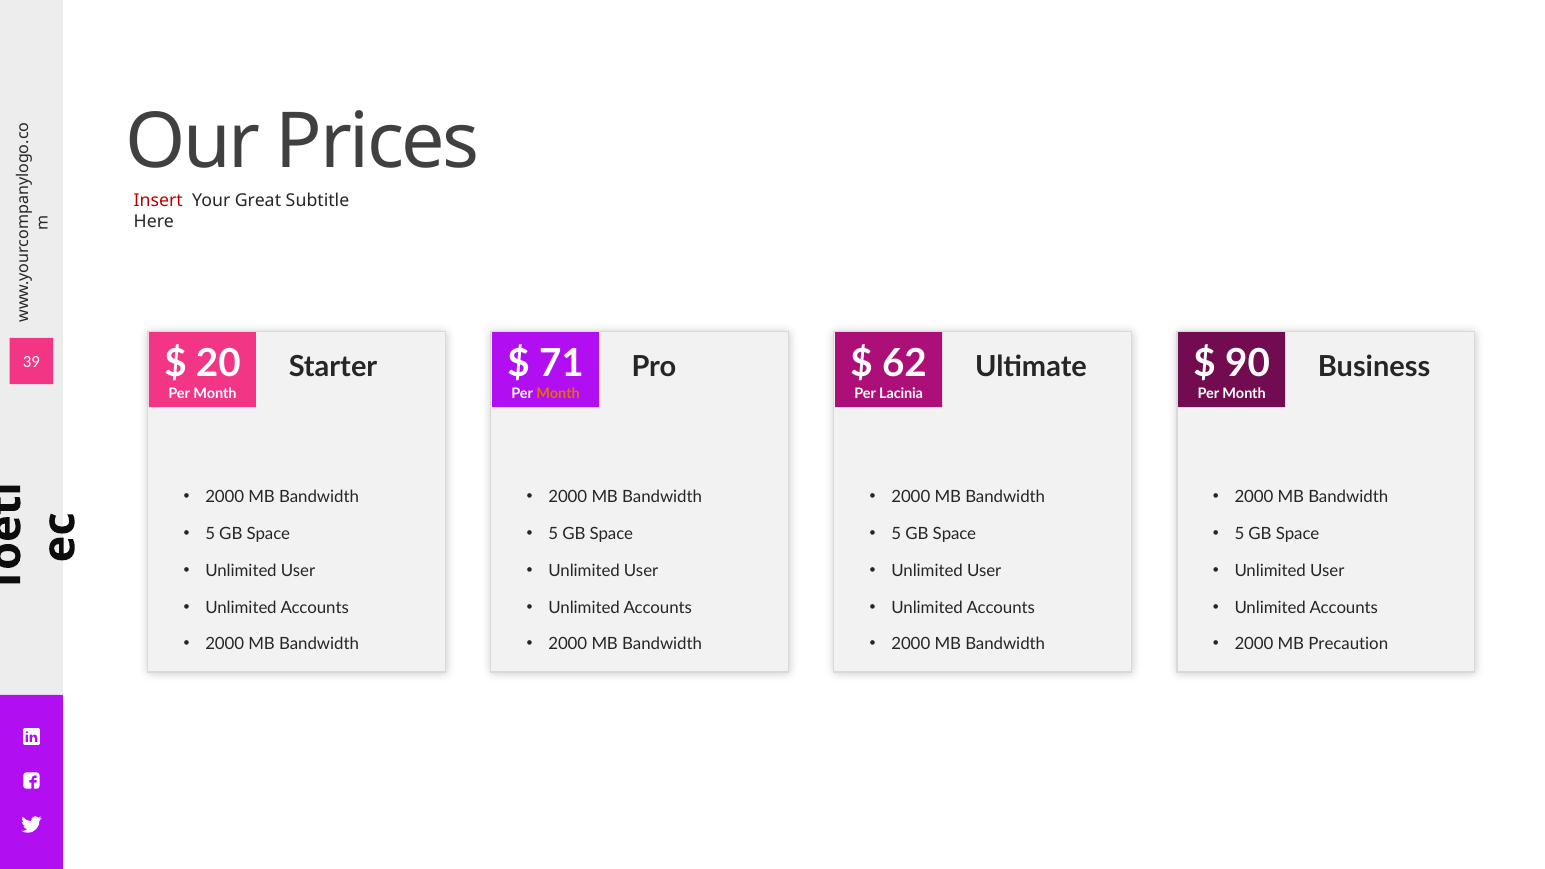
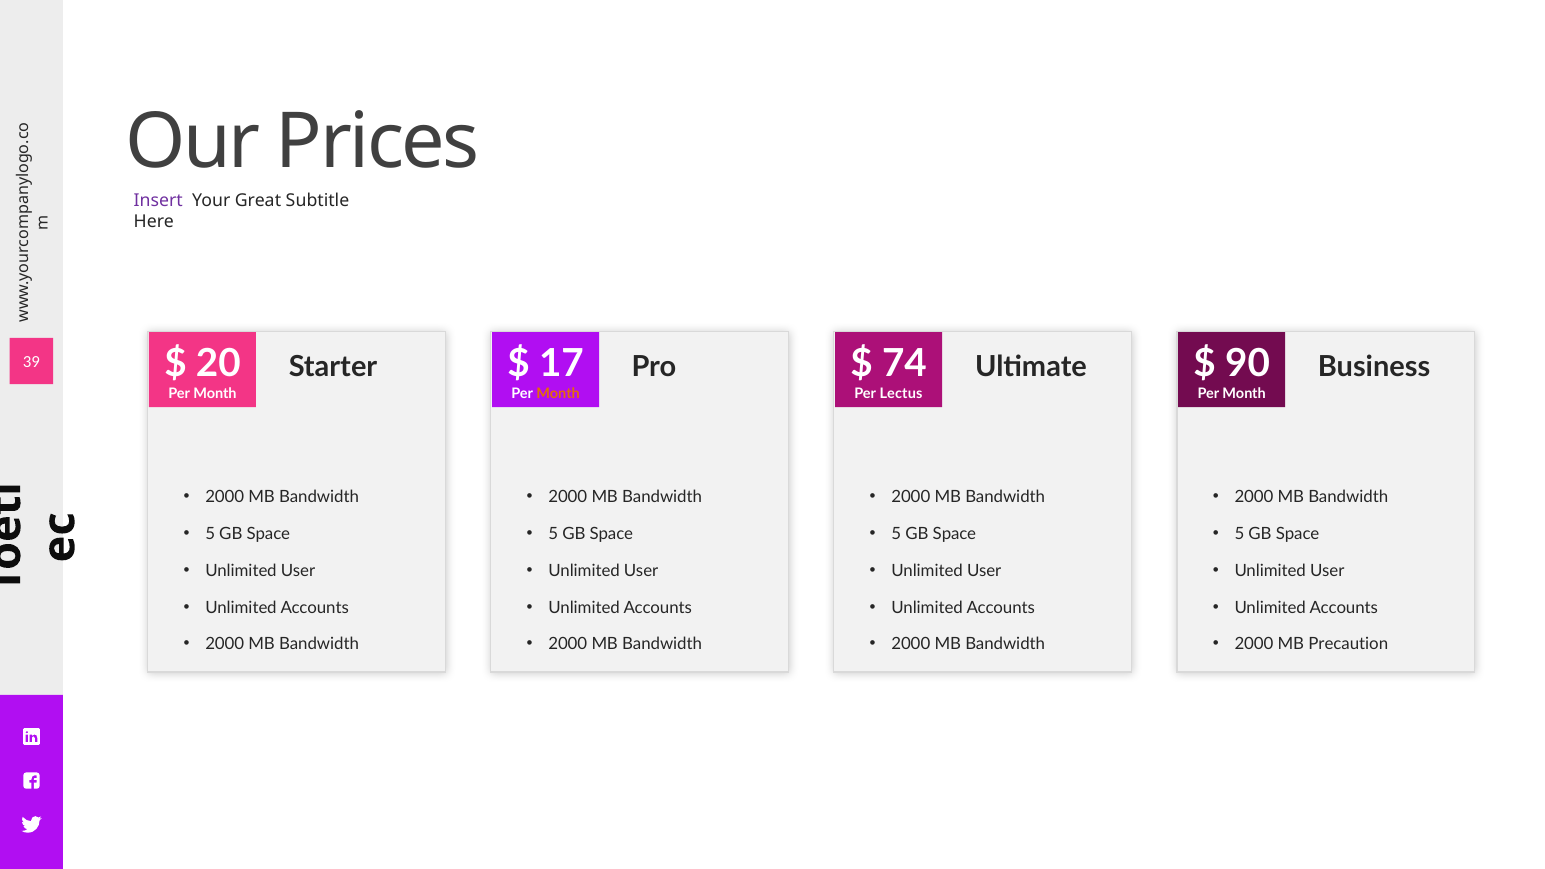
Insert colour: red -> purple
71: 71 -> 17
62: 62 -> 74
Lacinia: Lacinia -> Lectus
